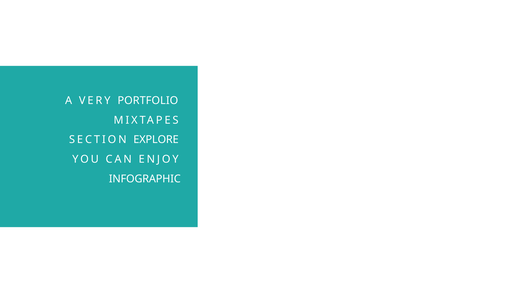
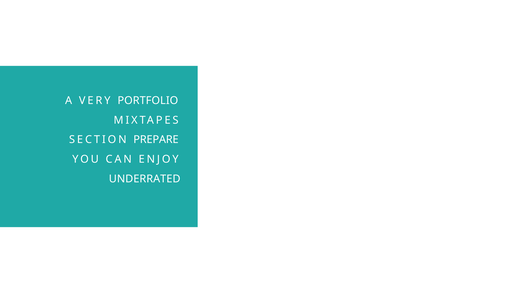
EXPLORE: EXPLORE -> PREPARE
INFOGRAPHIC: INFOGRAPHIC -> UNDERRATED
